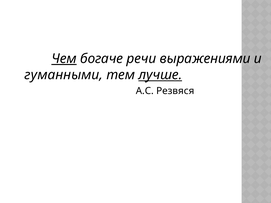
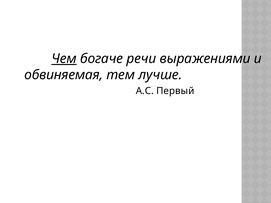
гуманными: гуманными -> обвиняемая
лучше underline: present -> none
Резвяся: Резвяся -> Первый
